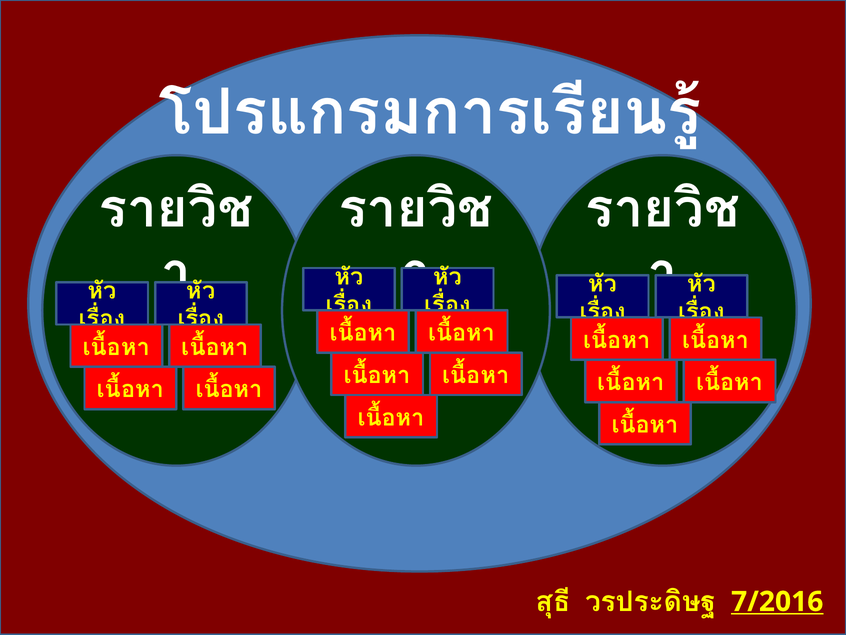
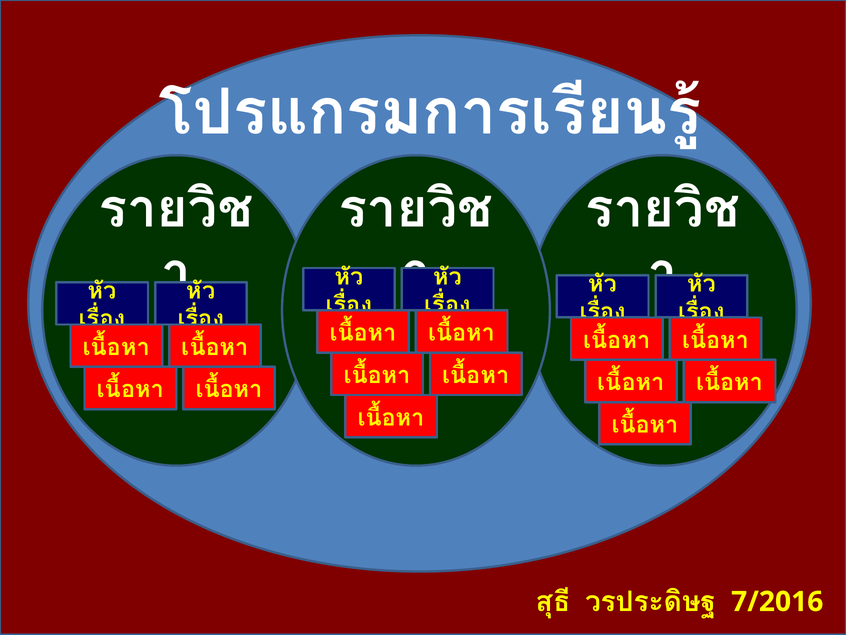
7/2016 underline: present -> none
